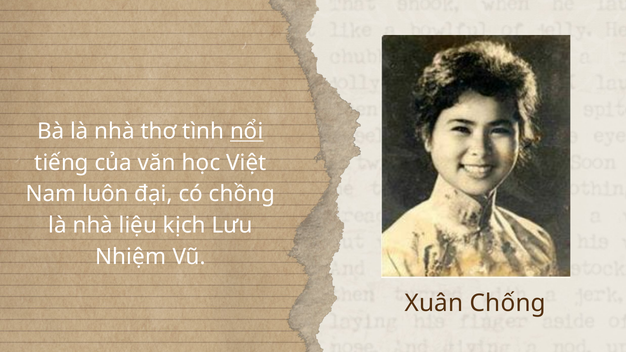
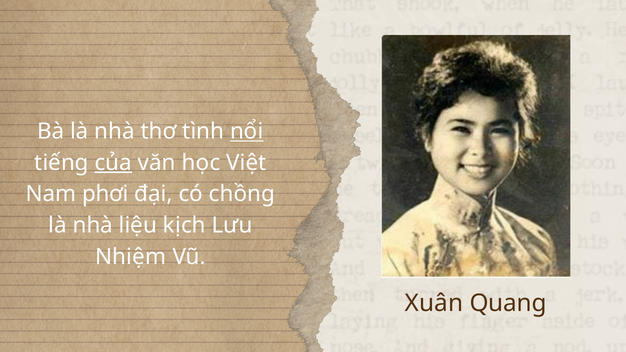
của underline: none -> present
luôn: luôn -> phơi
Chống: Chống -> Quang
